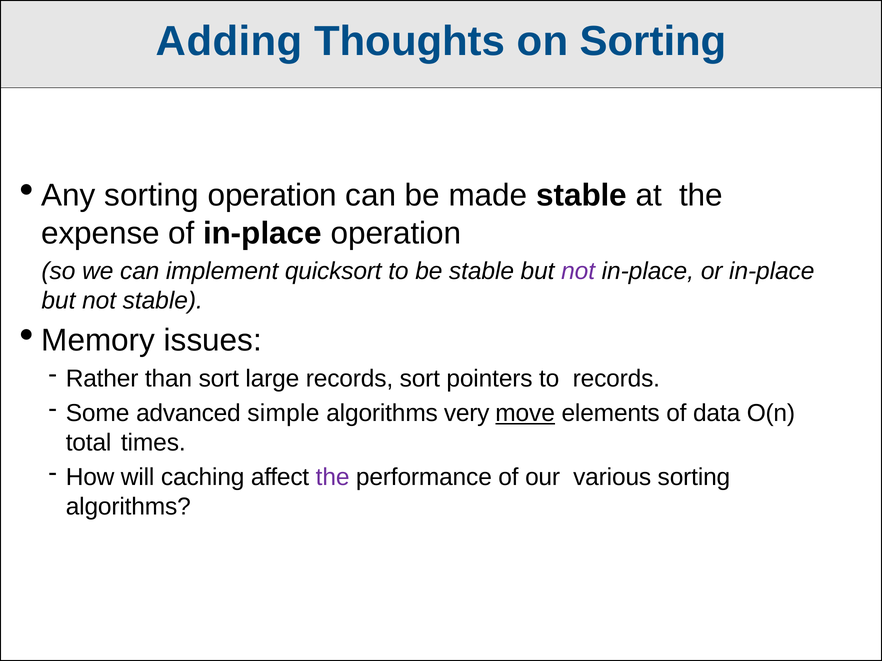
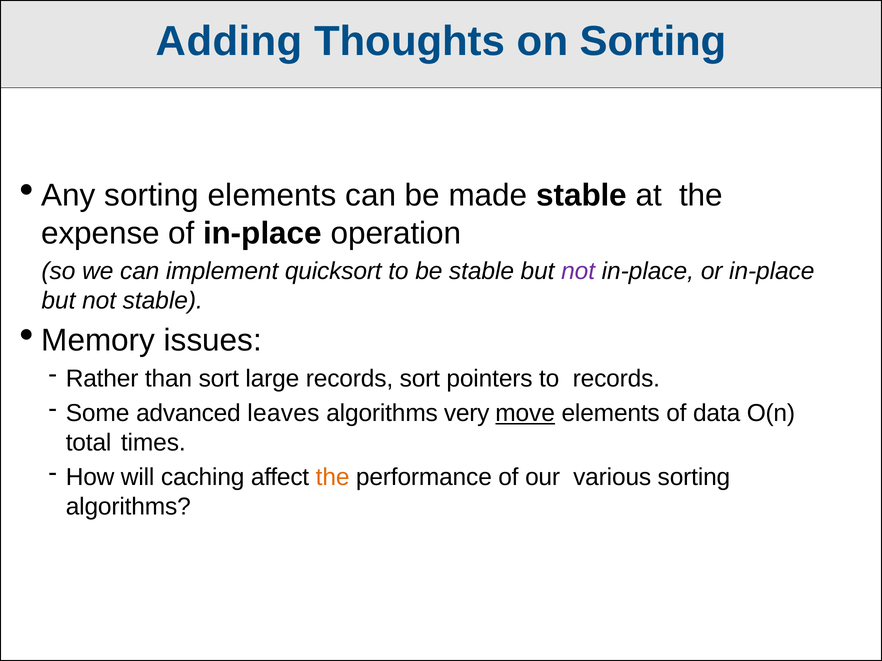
sorting operation: operation -> elements
simple: simple -> leaves
the at (333, 477) colour: purple -> orange
